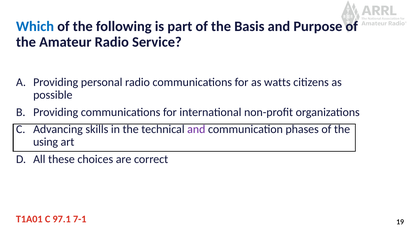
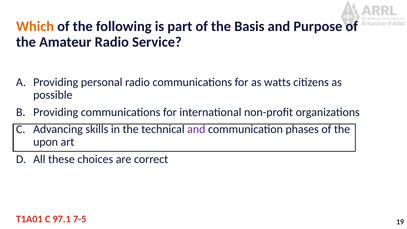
Which colour: blue -> orange
using: using -> upon
7-1: 7-1 -> 7-5
